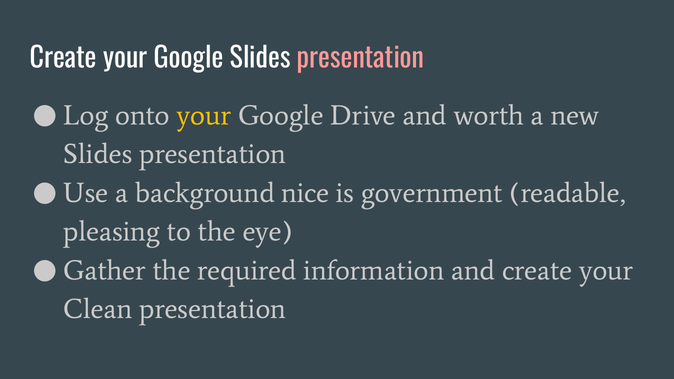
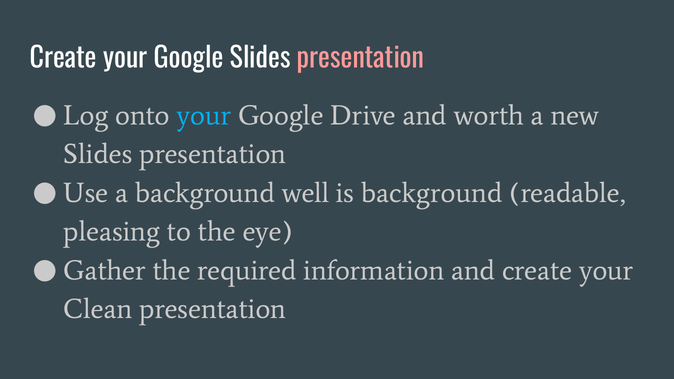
your at (204, 116) colour: yellow -> light blue
nice: nice -> well
is government: government -> background
